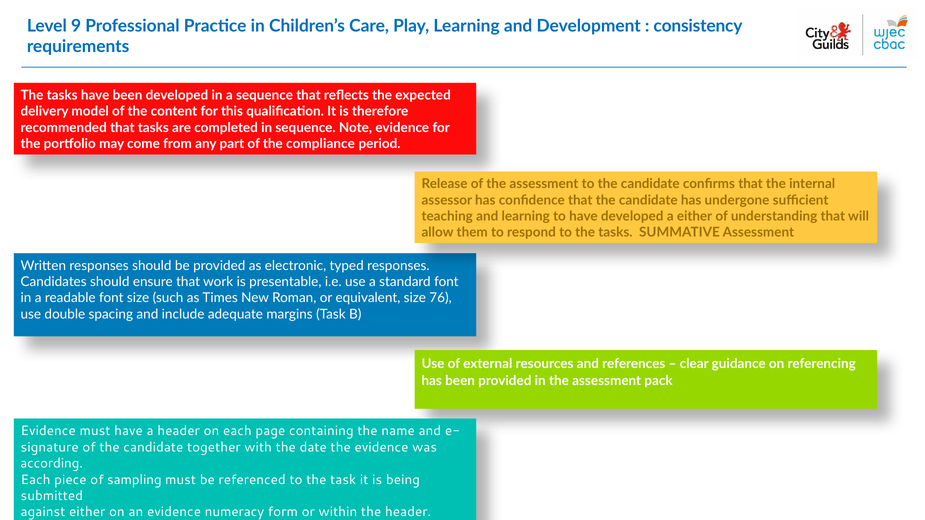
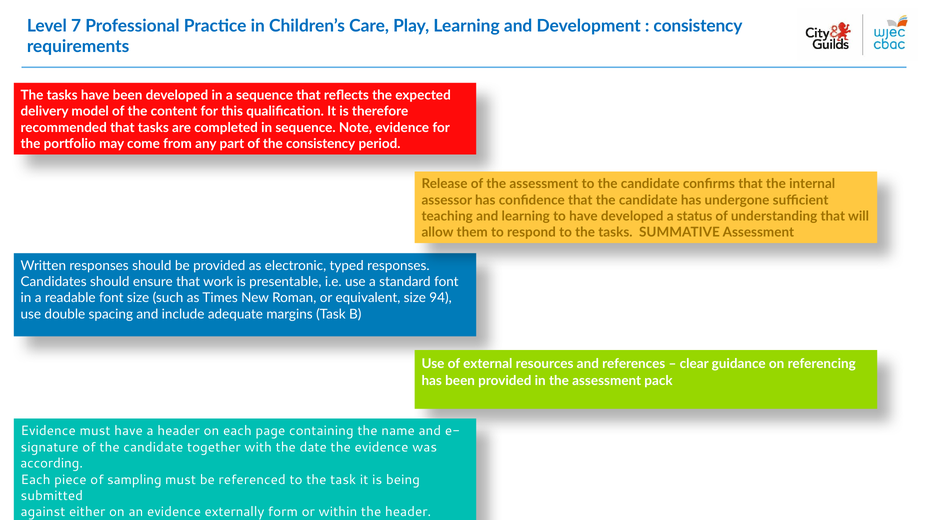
9: 9 -> 7
the compliance: compliance -> consistency
a either: either -> status
76: 76 -> 94
numeracy: numeracy -> externally
